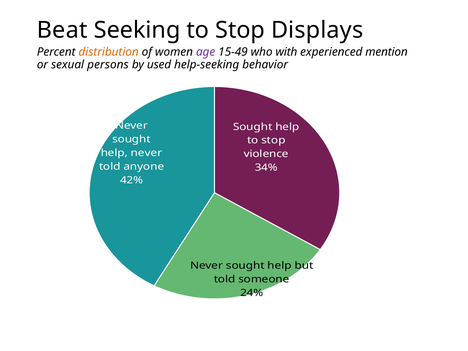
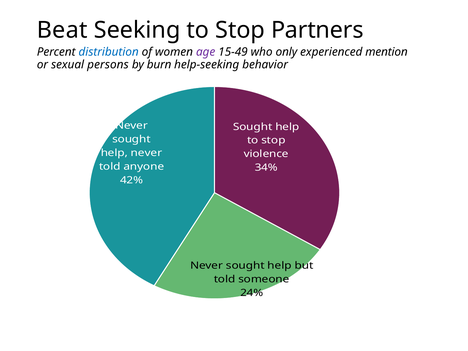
Displays: Displays -> Partners
distribution colour: orange -> blue
with: with -> only
used: used -> burn
